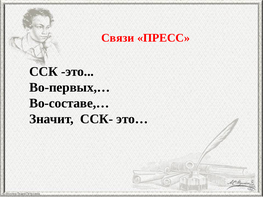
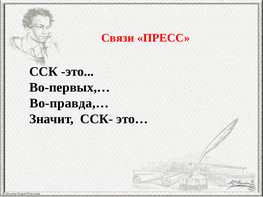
Во-составе,…: Во-составе,… -> Во-правда,…
